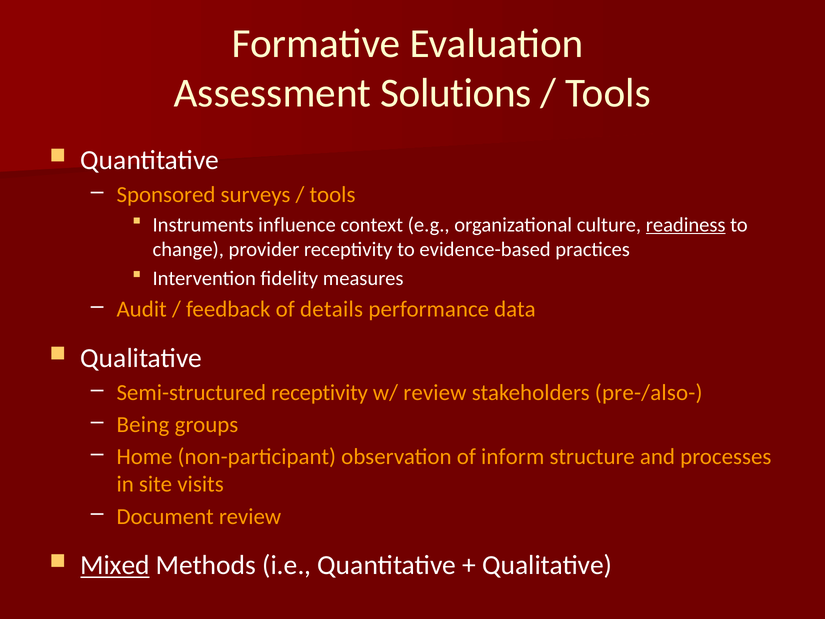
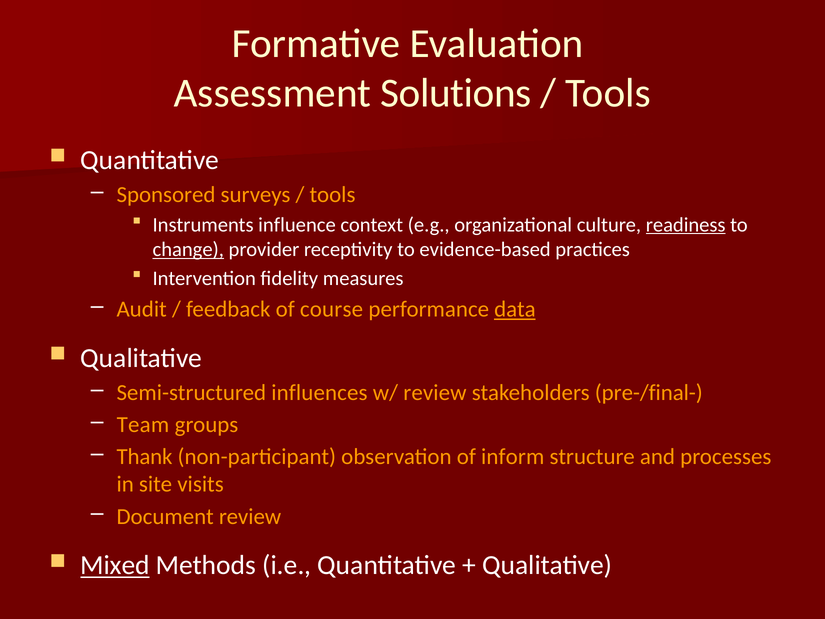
change underline: none -> present
details: details -> course
data underline: none -> present
Semi-structured receptivity: receptivity -> influences
pre-/also-: pre-/also- -> pre-/final-
Being: Being -> Team
Home: Home -> Thank
